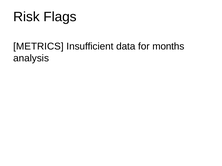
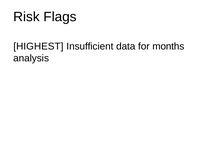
METRICS: METRICS -> HIGHEST
